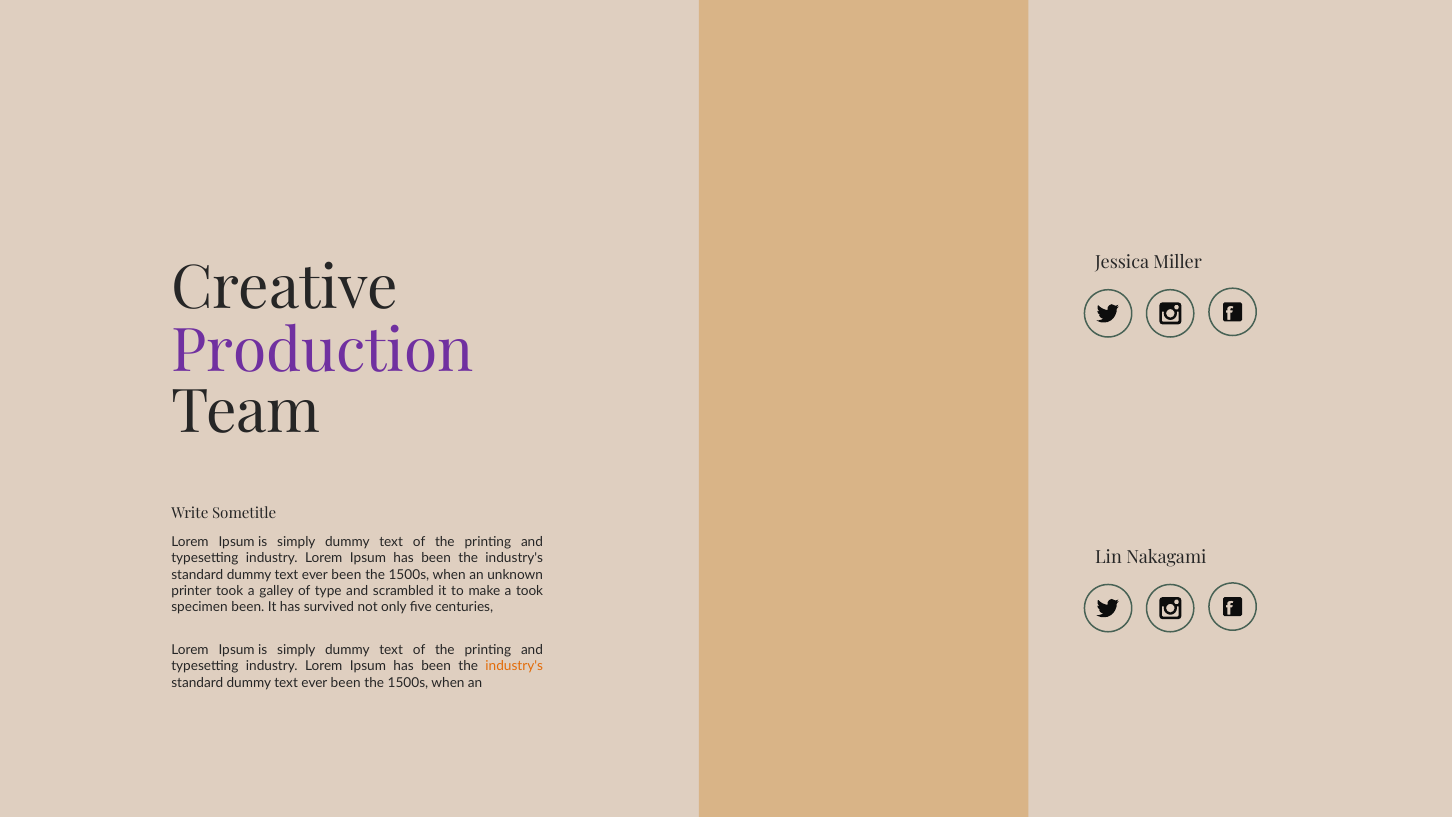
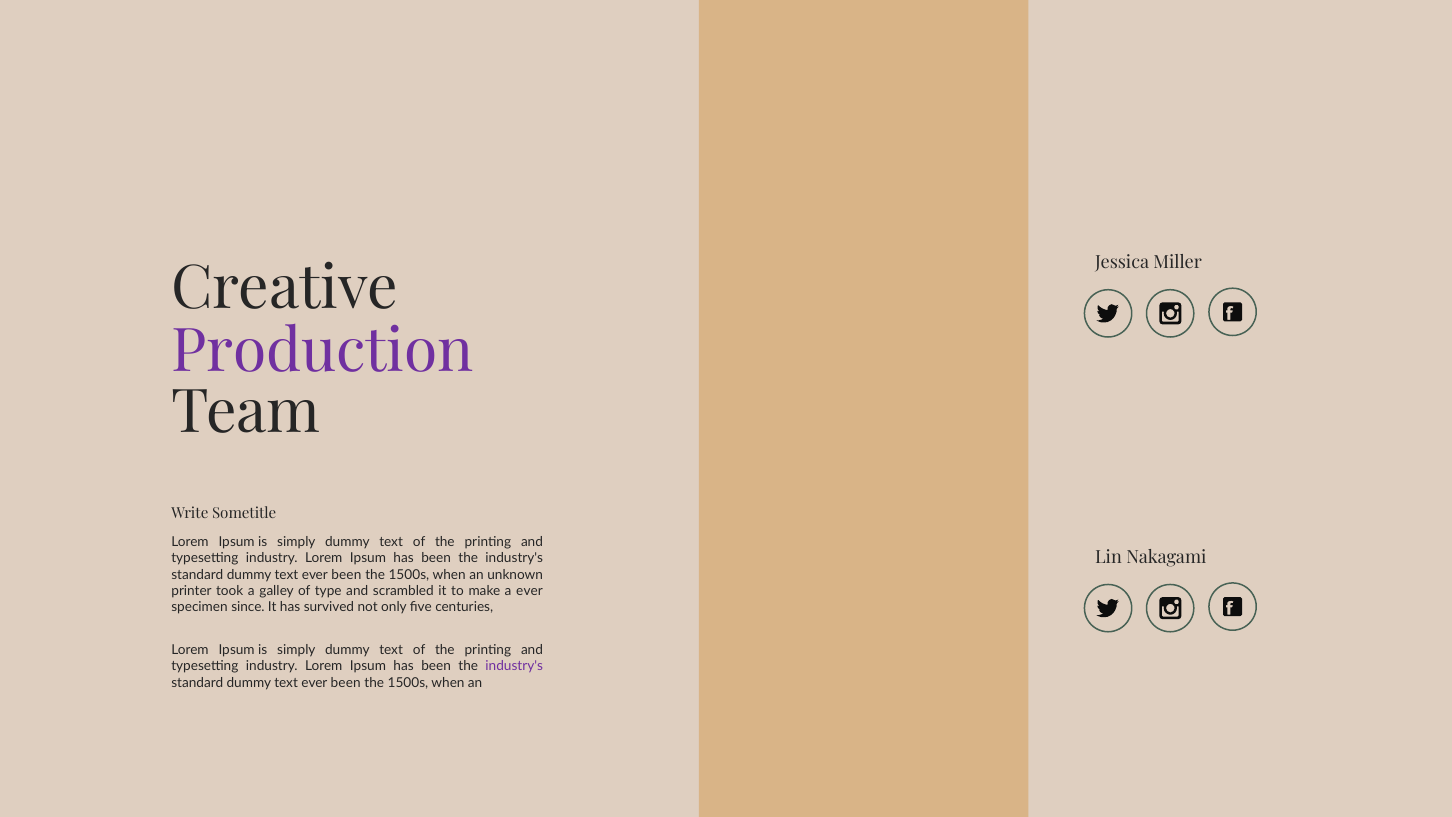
a took: took -> ever
specimen been: been -> since
industry's at (514, 666) colour: orange -> purple
